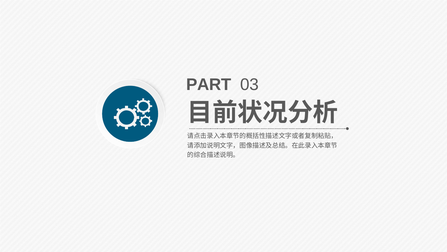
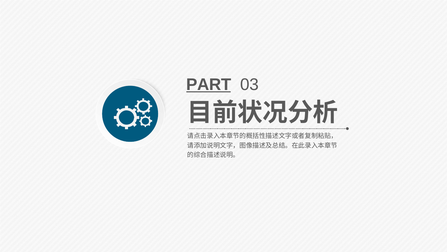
PART underline: none -> present
